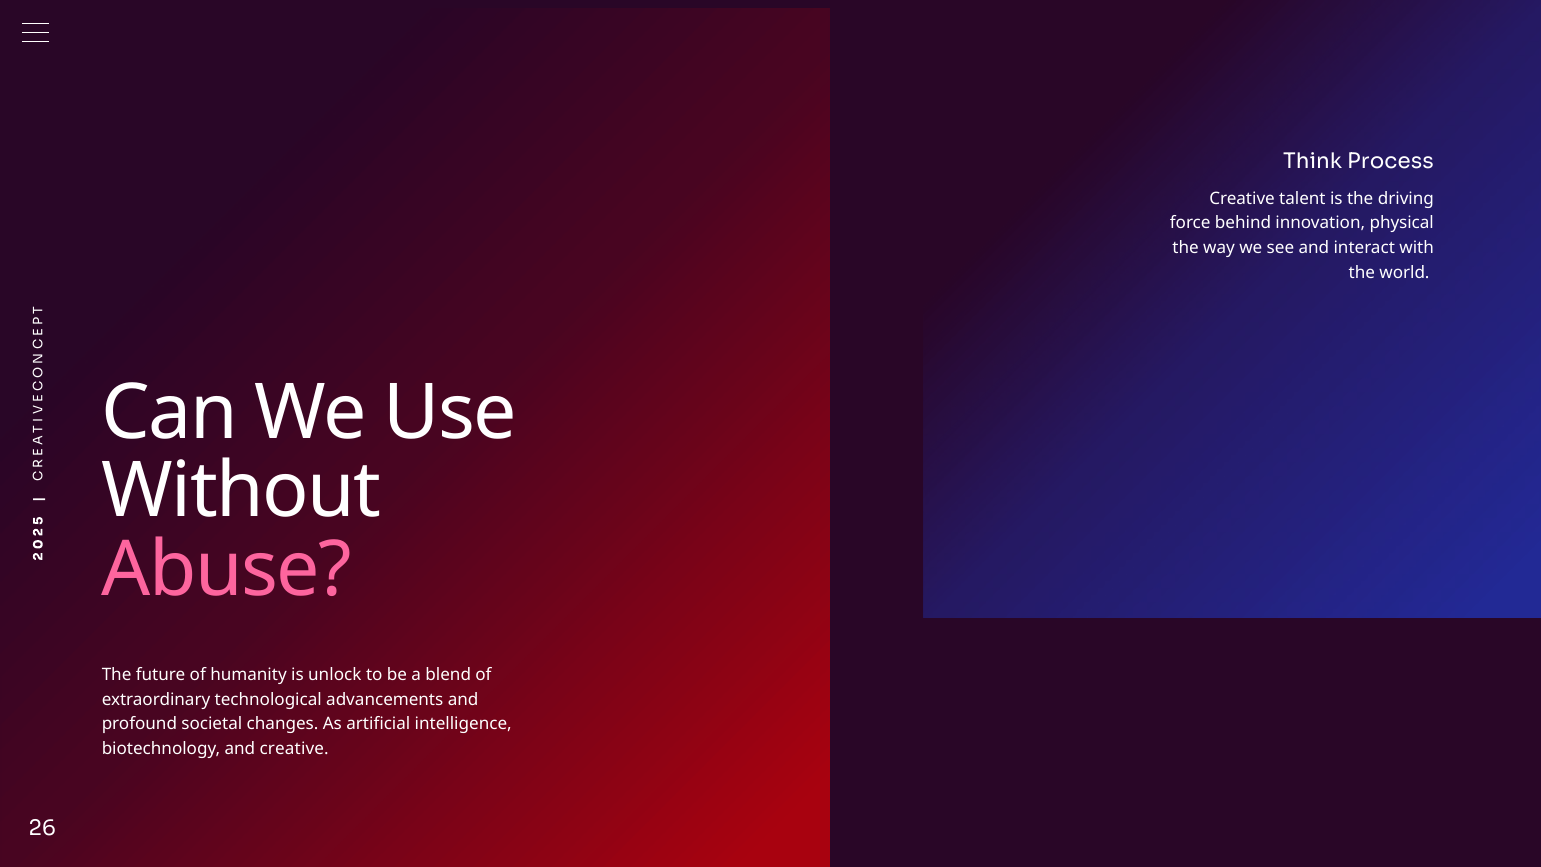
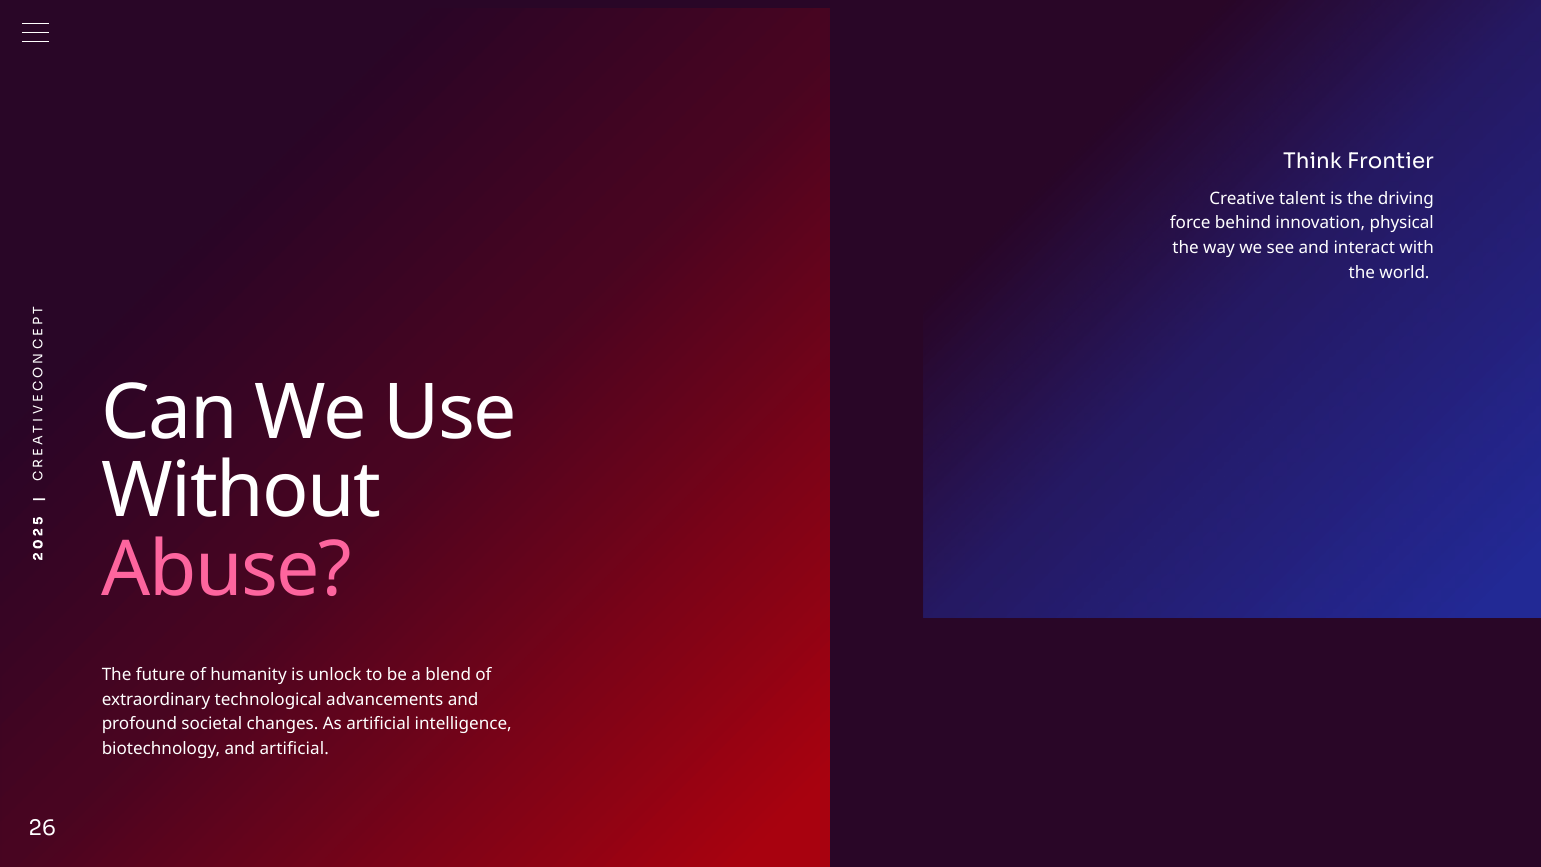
Process: Process -> Frontier
and creative: creative -> artificial
